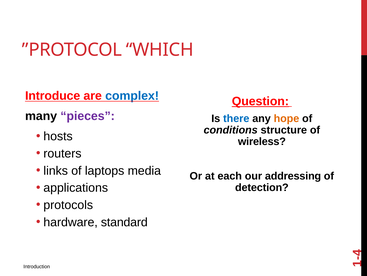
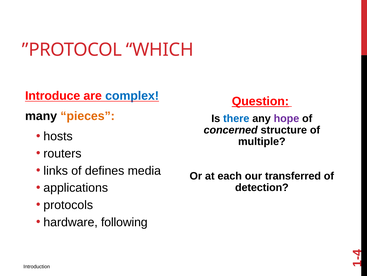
pieces colour: purple -> orange
hope colour: orange -> purple
conditions: conditions -> concerned
wireless: wireless -> multiple
laptops: laptops -> defines
addressing: addressing -> transferred
standard: standard -> following
